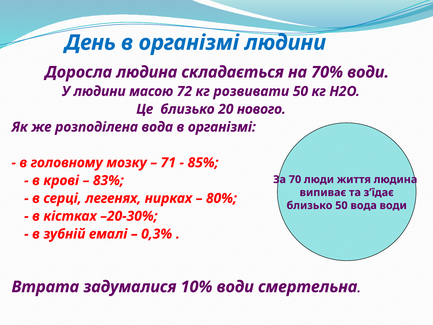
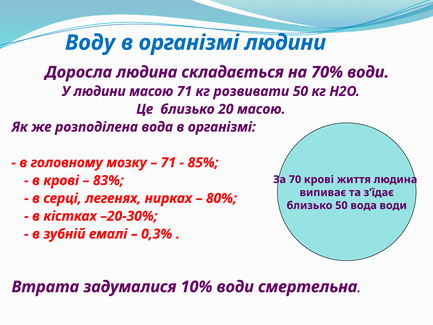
День: День -> Воду
масою 72: 72 -> 71
20 нового: нового -> масою
70 люди: люди -> крові
